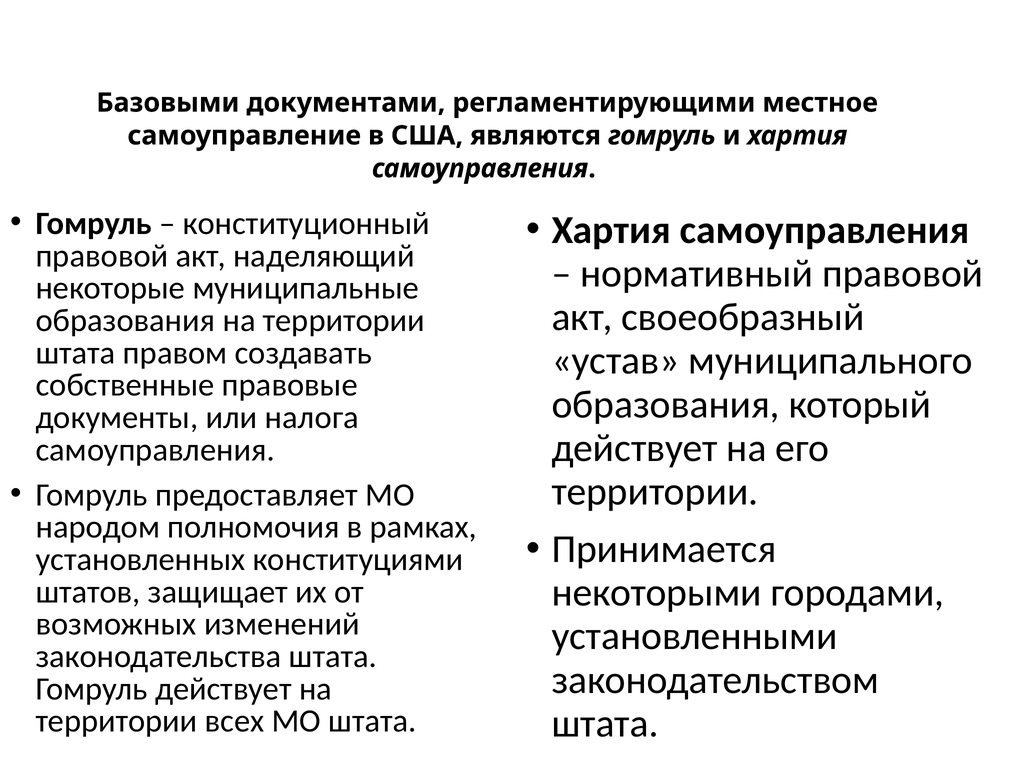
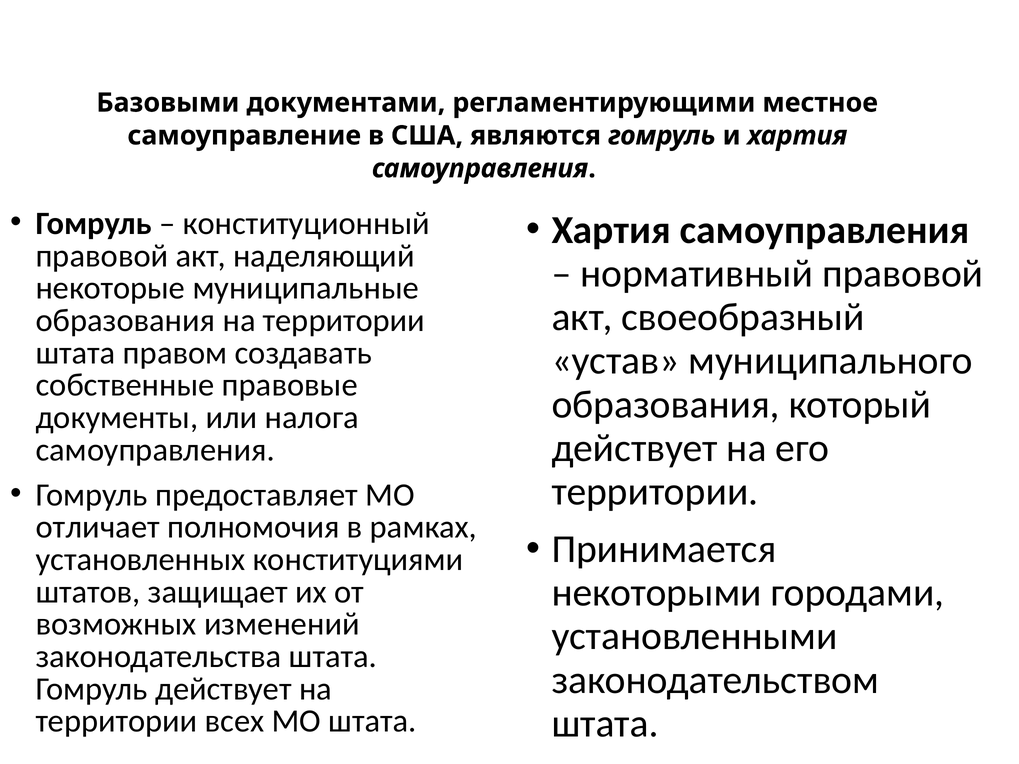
народом: народом -> отличает
